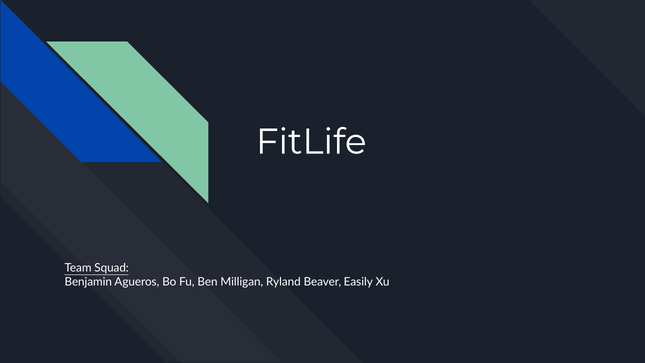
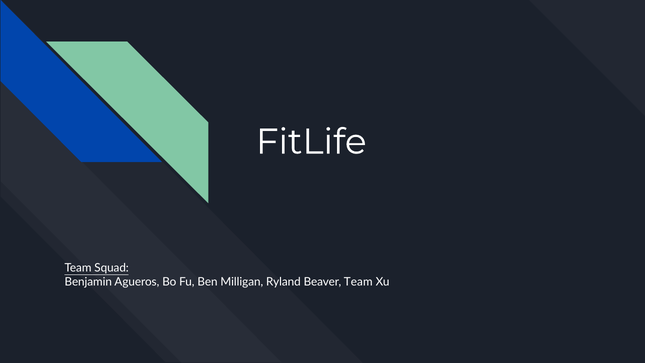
Beaver Easily: Easily -> Team
